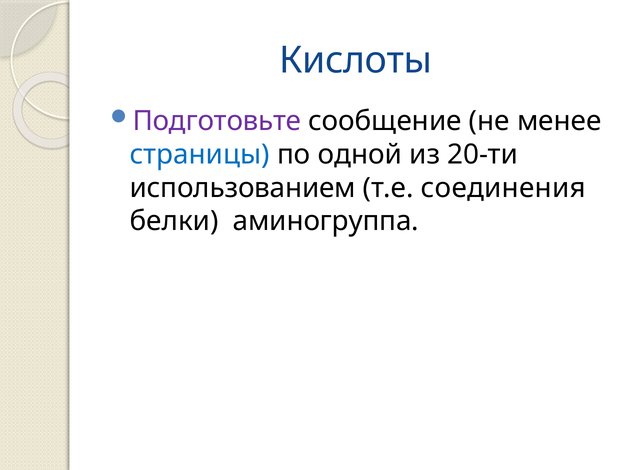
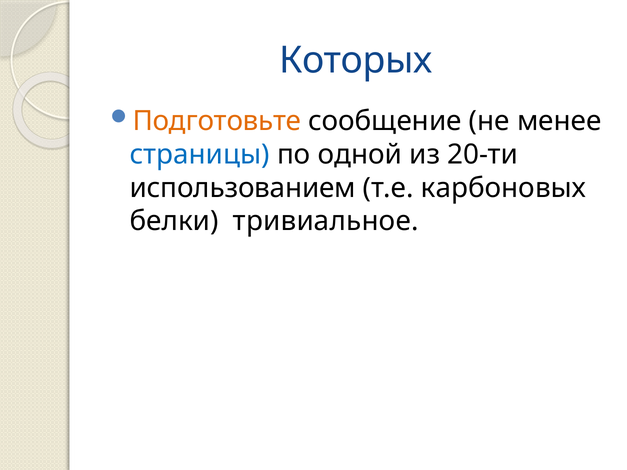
Кислоты: Кислоты -> Которых
Подготовьте colour: purple -> orange
соединения: соединения -> карбоновых
аминогруппа: аминогруппа -> тривиальное
